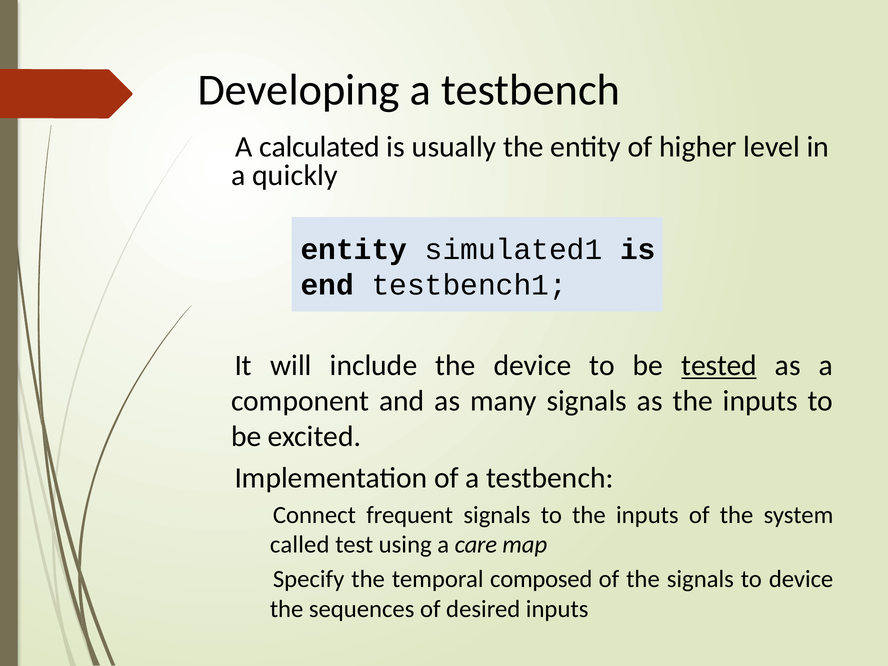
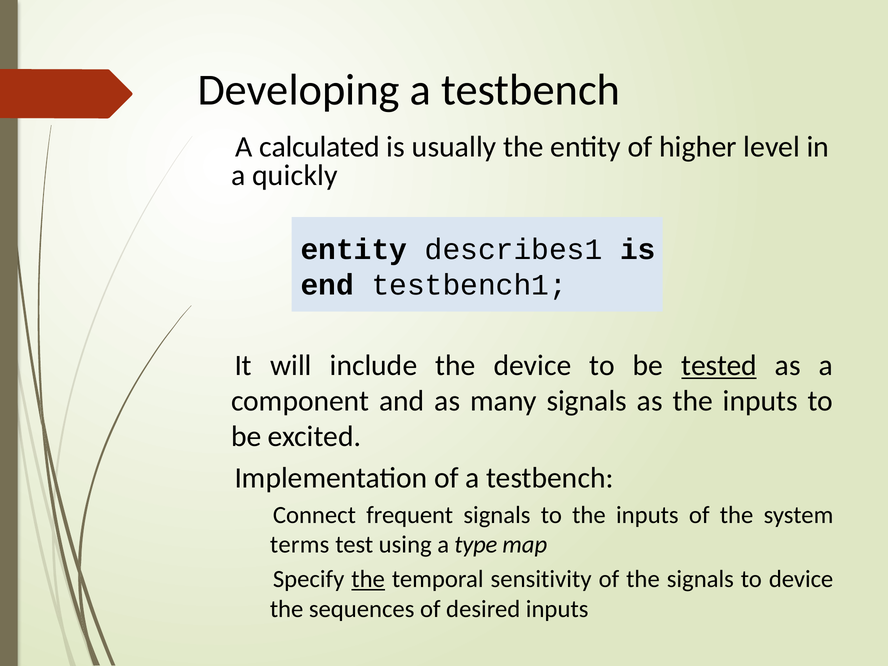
simulated1: simulated1 -> describes1
called: called -> terms
care: care -> type
the at (368, 579) underline: none -> present
composed: composed -> sensitivity
